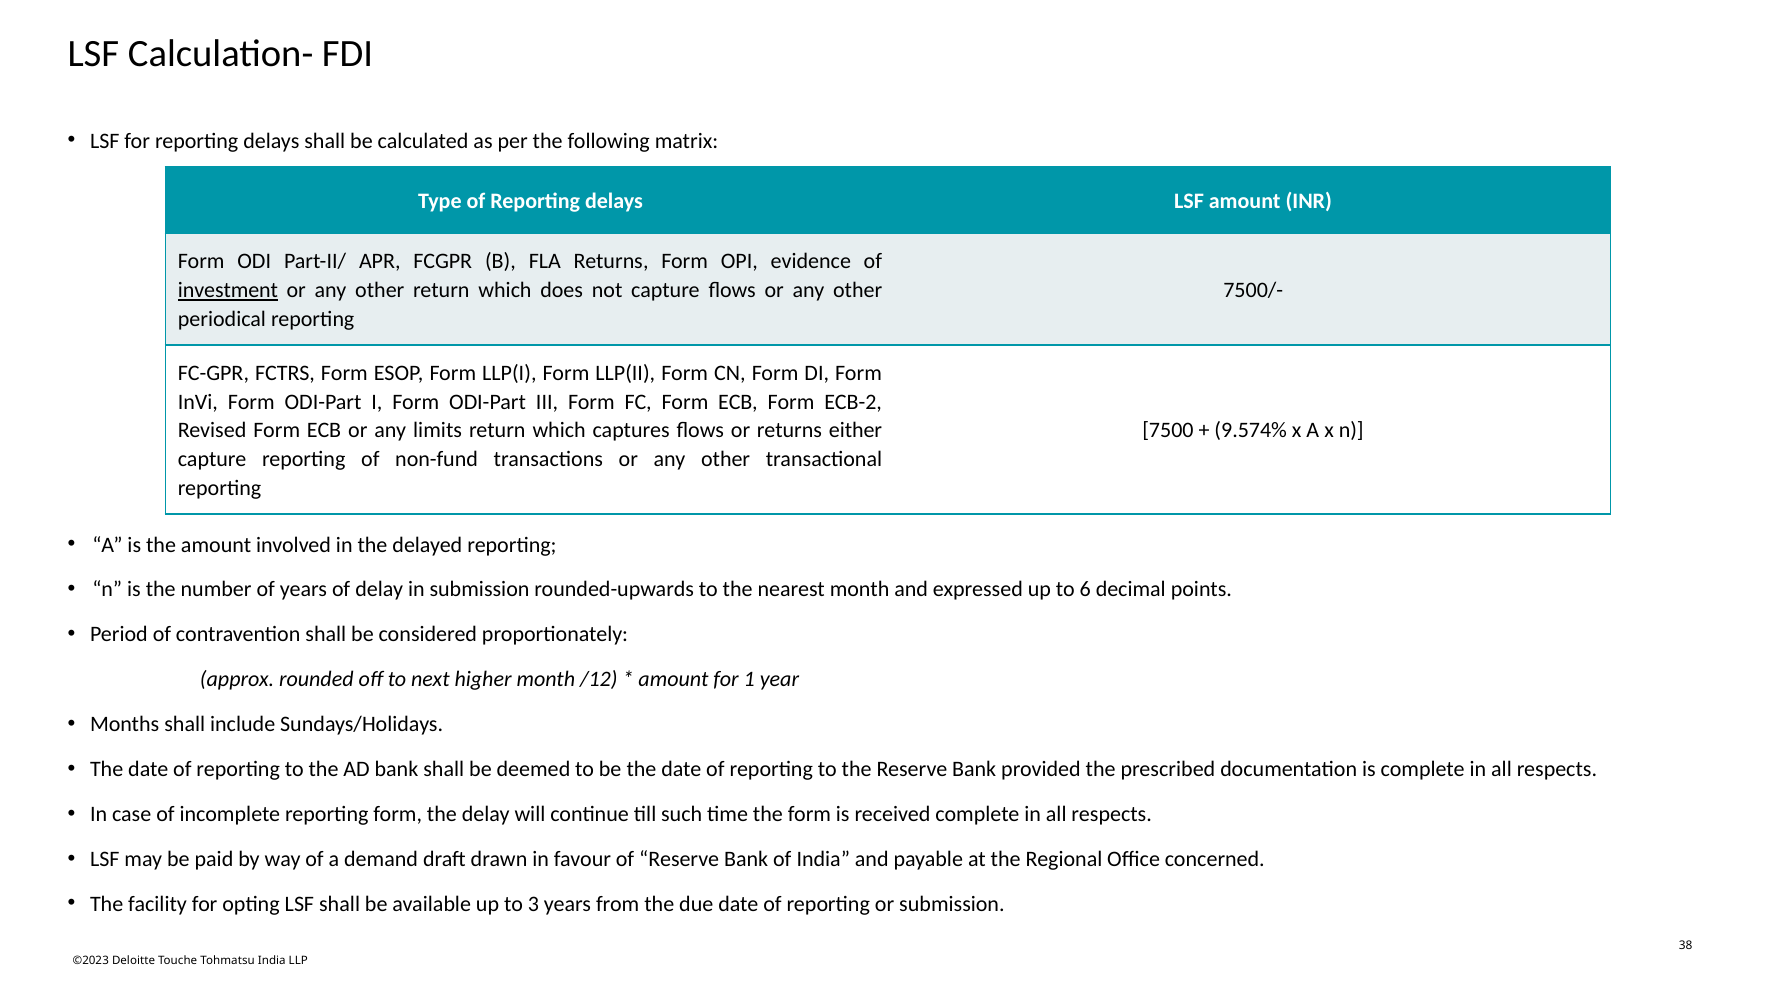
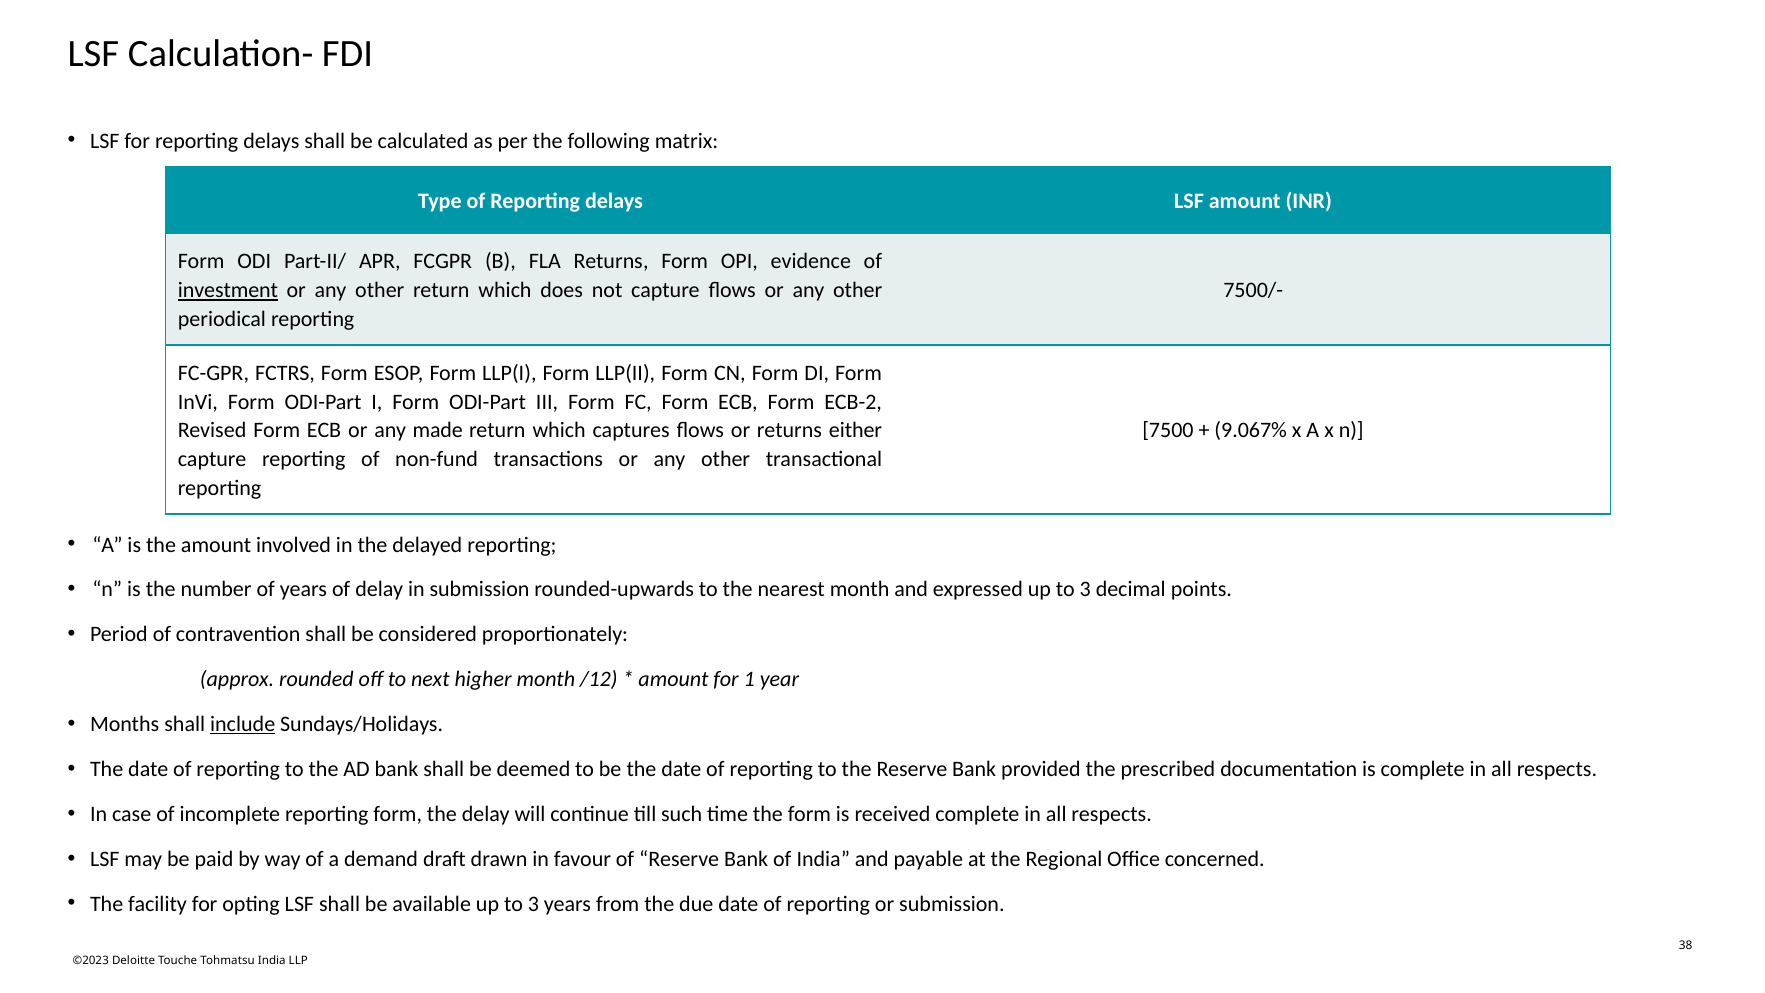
limits: limits -> made
9.574%: 9.574% -> 9.067%
expressed up to 6: 6 -> 3
include underline: none -> present
